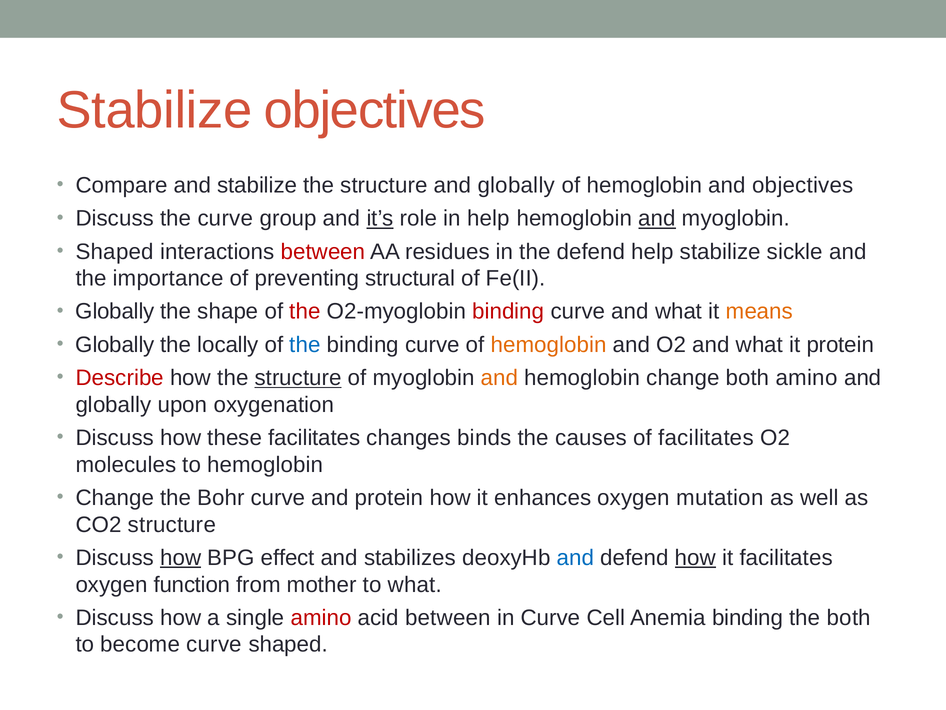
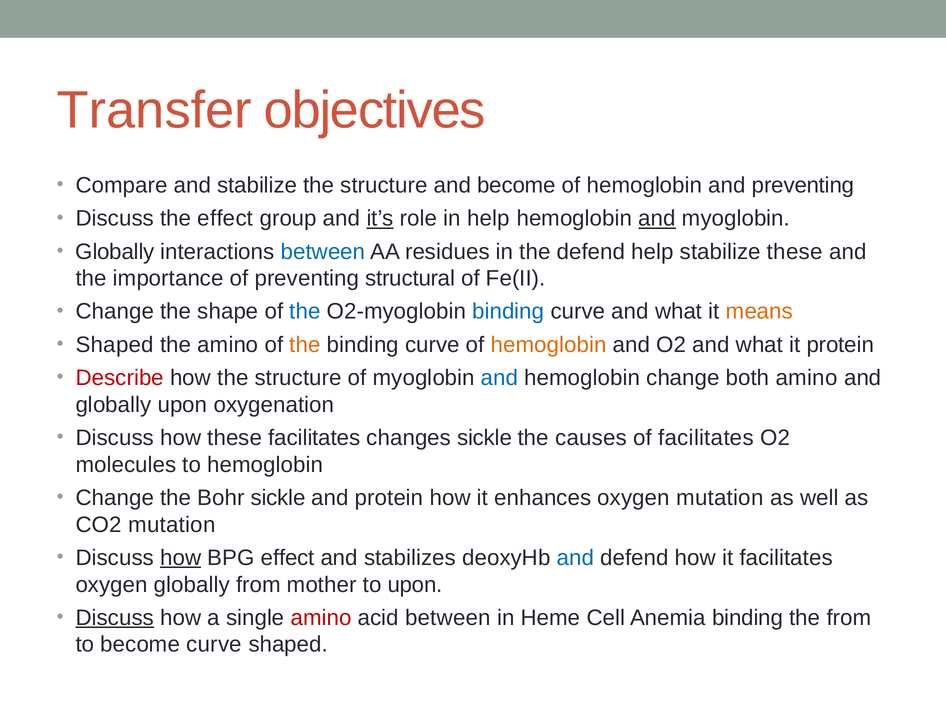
Stabilize at (155, 110): Stabilize -> Transfer
structure and globally: globally -> become
and objectives: objectives -> preventing
the curve: curve -> effect
Shaped at (115, 251): Shaped -> Globally
between at (323, 251) colour: red -> blue
stabilize sickle: sickle -> these
Globally at (115, 311): Globally -> Change
the at (305, 311) colour: red -> blue
binding at (508, 311) colour: red -> blue
Globally at (115, 345): Globally -> Shaped
the locally: locally -> amino
the at (305, 345) colour: blue -> orange
structure at (298, 378) underline: present -> none
and at (500, 378) colour: orange -> blue
changes binds: binds -> sickle
Bohr curve: curve -> sickle
CO2 structure: structure -> mutation
how at (695, 557) underline: present -> none
oxygen function: function -> globally
to what: what -> upon
Discuss at (115, 617) underline: none -> present
in Curve: Curve -> Heme
the both: both -> from
